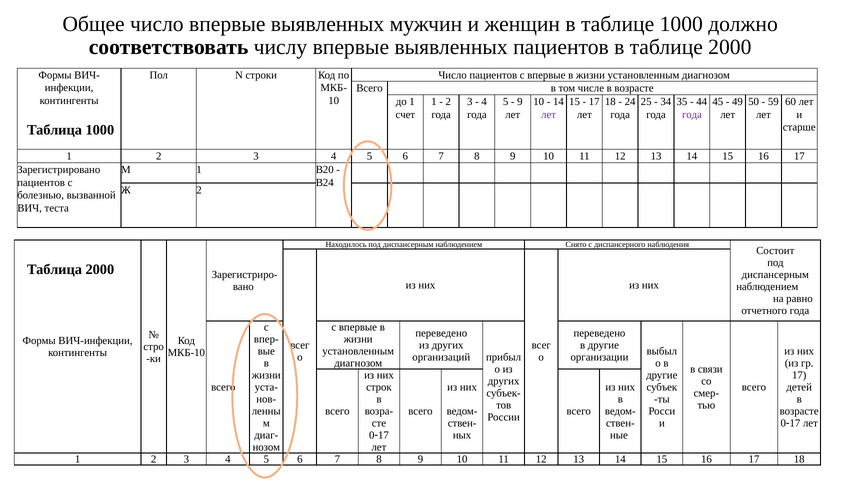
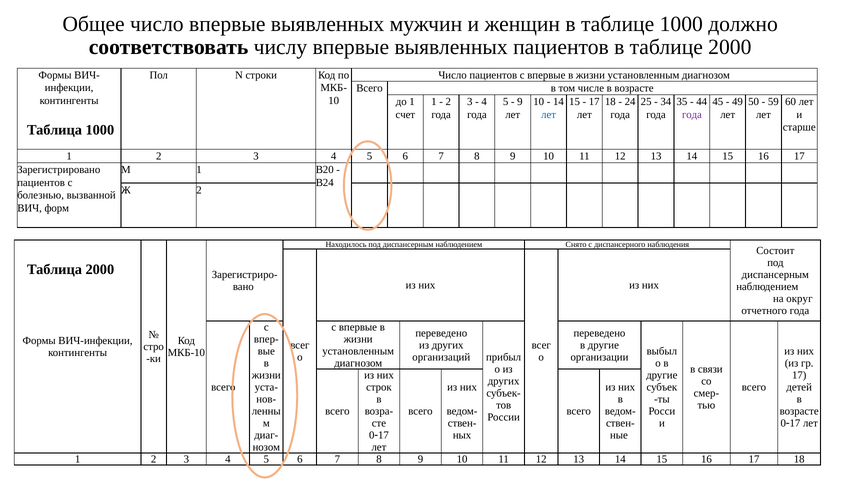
лет at (549, 115) colour: purple -> blue
теста: теста -> форм
равно: равно -> округ
